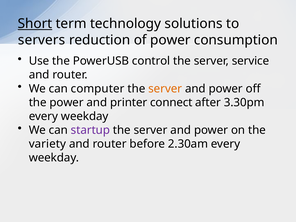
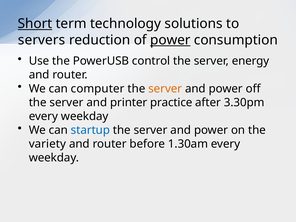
power at (170, 40) underline: none -> present
service: service -> energy
power at (67, 102): power -> server
connect: connect -> practice
startup colour: purple -> blue
2.30am: 2.30am -> 1.30am
